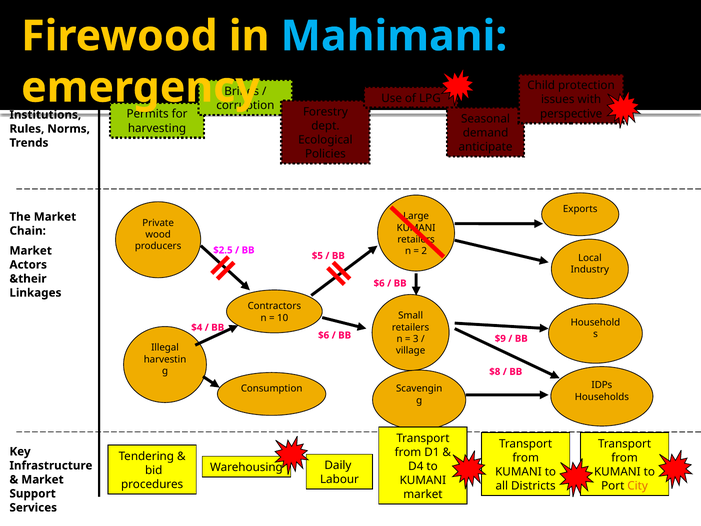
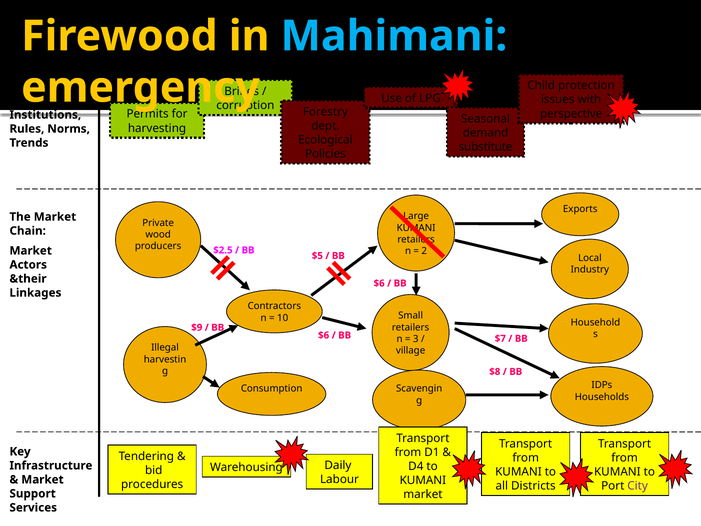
anticipate: anticipate -> substitute
$4: $4 -> $9
$9: $9 -> $7
City colour: orange -> purple
